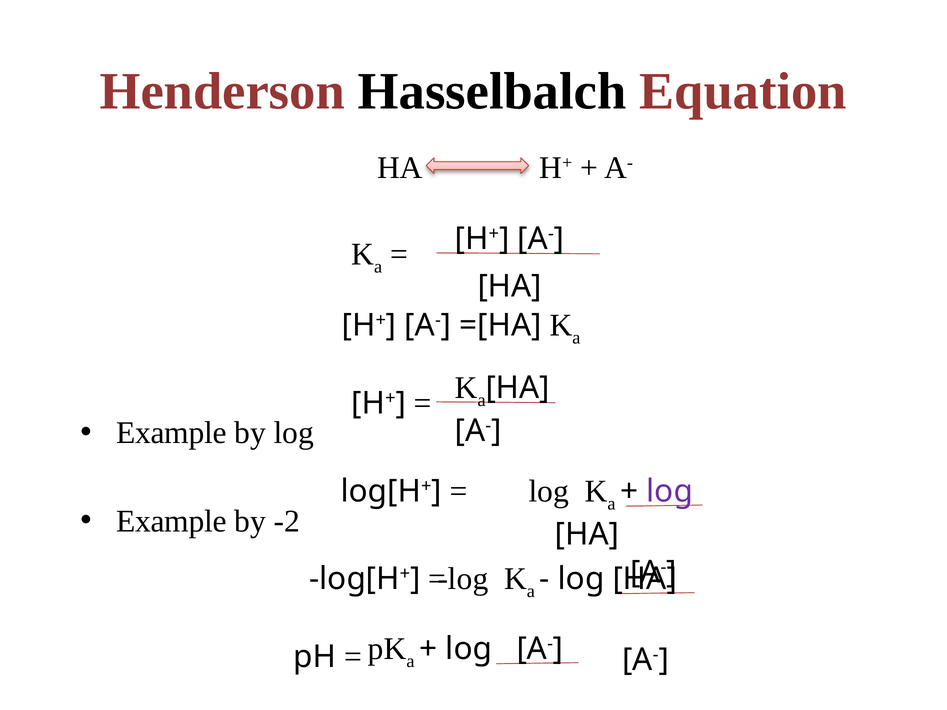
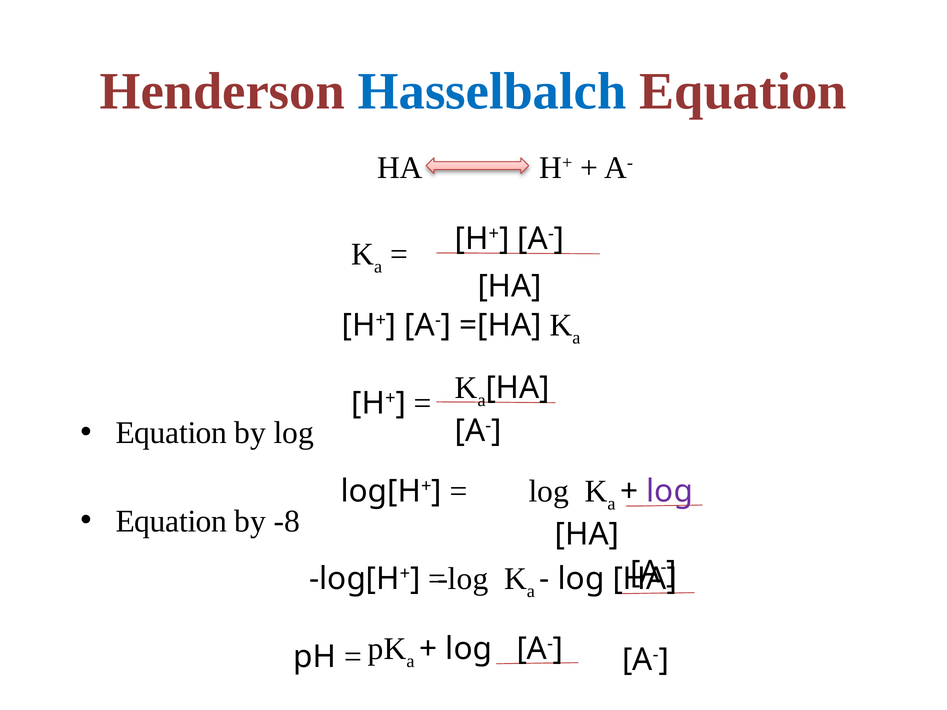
Hasselbalch colour: black -> blue
Example at (171, 433): Example -> Equation
Example at (171, 521): Example -> Equation
-2: -2 -> -8
